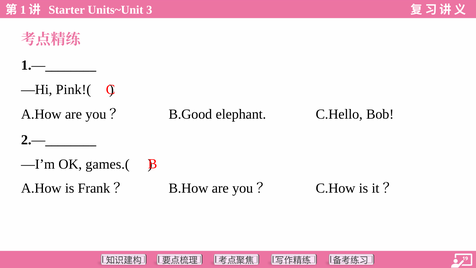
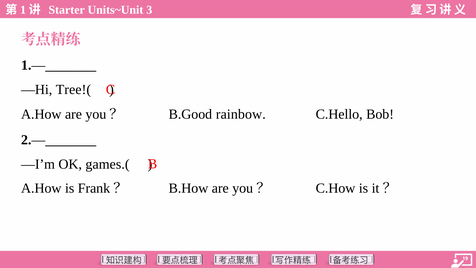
Pink!(: Pink!( -> Tree!(
elephant: elephant -> rainbow
